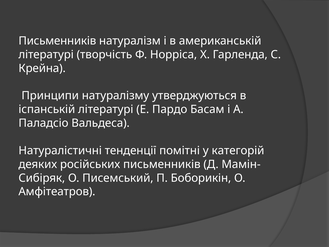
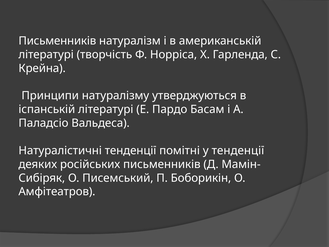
у категорій: категорій -> тенденції
